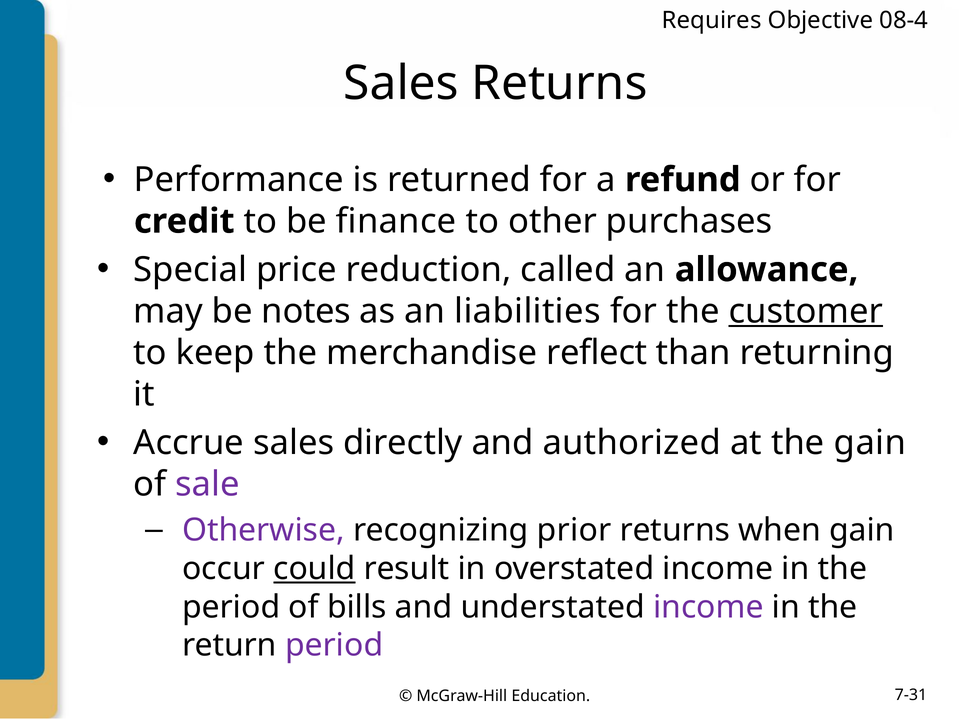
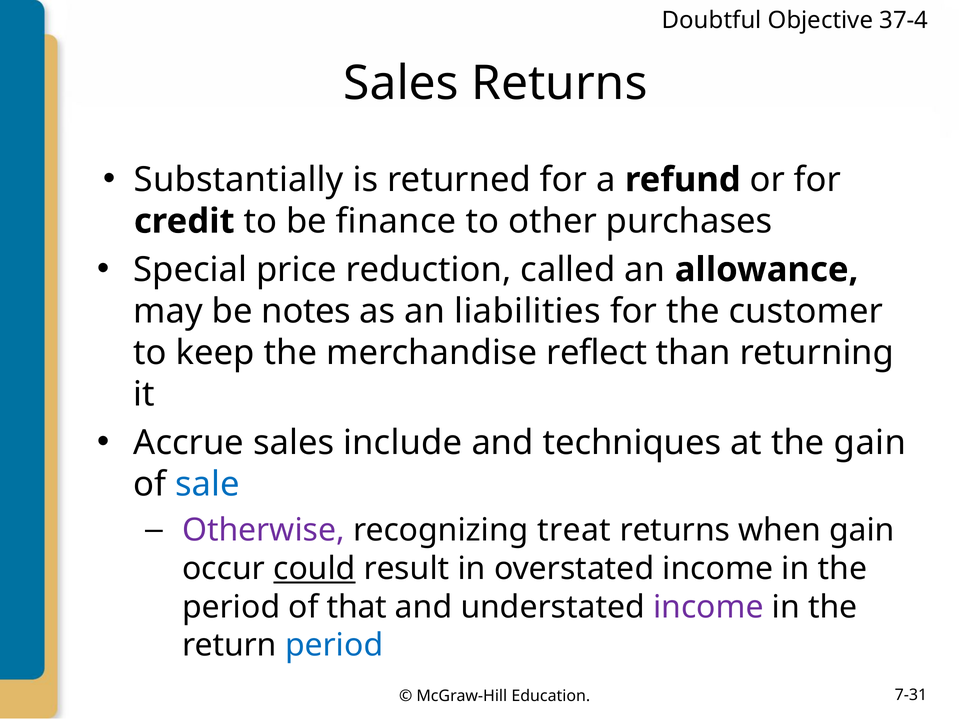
Requires: Requires -> Doubtful
08-4: 08-4 -> 37-4
Performance: Performance -> Substantially
customer underline: present -> none
directly: directly -> include
authorized: authorized -> techniques
sale colour: purple -> blue
prior: prior -> treat
bills: bills -> that
period at (334, 646) colour: purple -> blue
